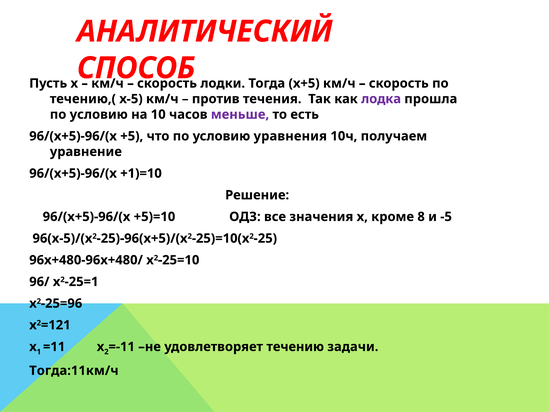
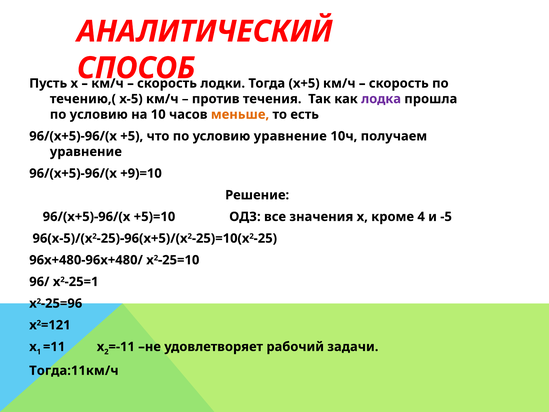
меньше colour: purple -> orange
условию уравнения: уравнения -> уравнение
+1)=10: +1)=10 -> +9)=10
8: 8 -> 4
течению: течению -> рабочий
